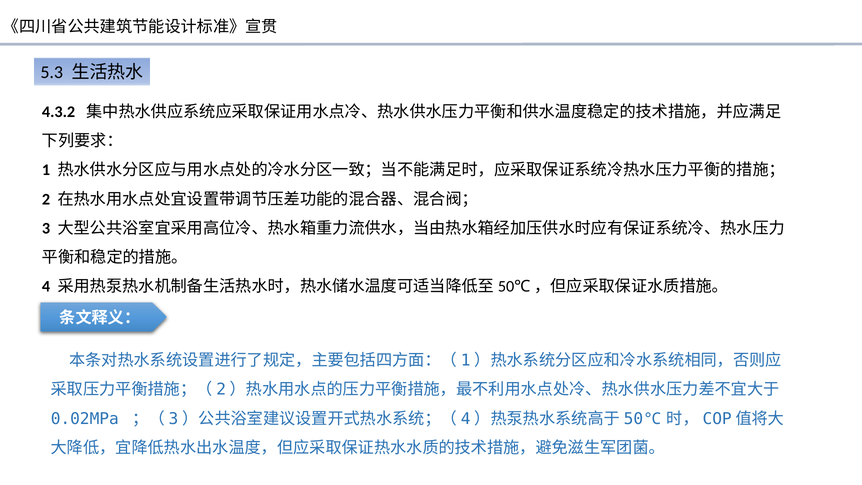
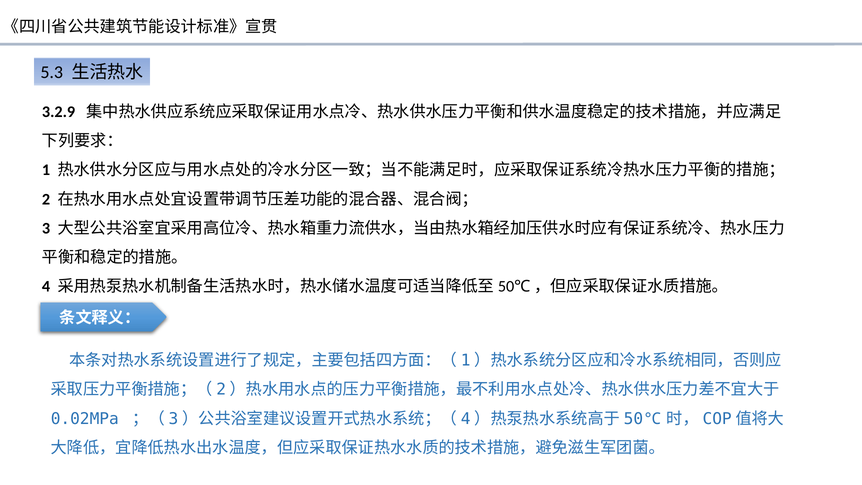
4.3.2: 4.3.2 -> 3.2.9
